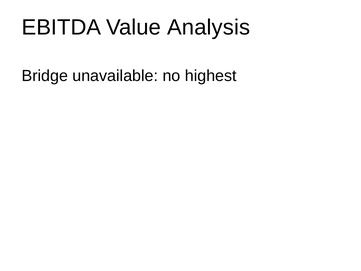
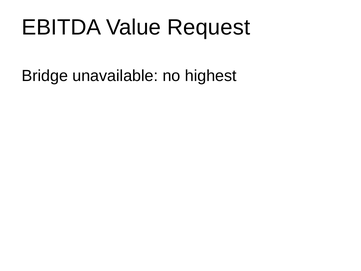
Analysis: Analysis -> Request
